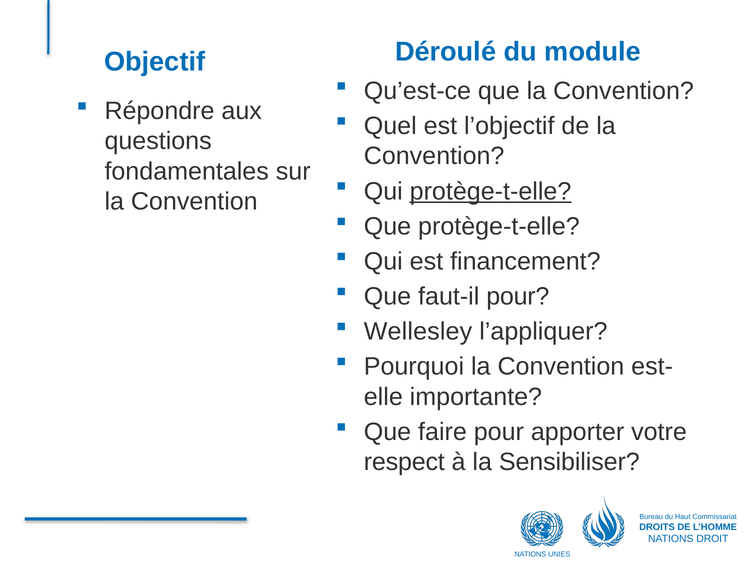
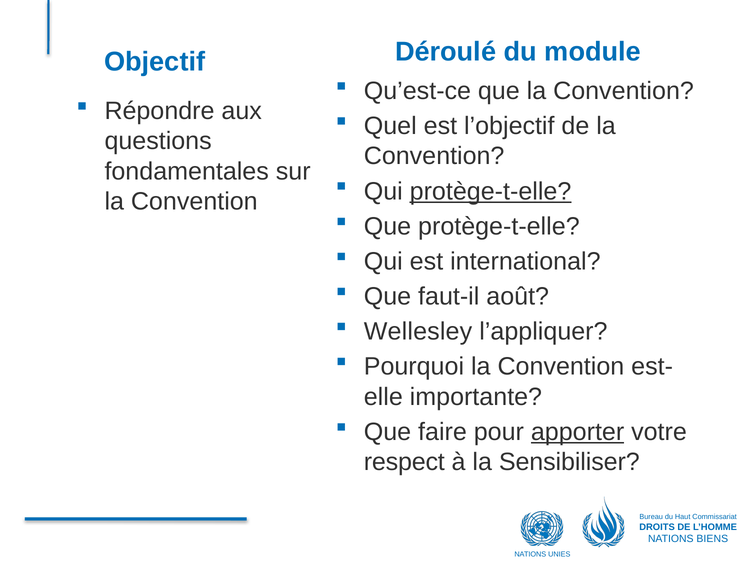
financement: financement -> international
faut-il pour: pour -> août
apporter underline: none -> present
DROIT: DROIT -> BIENS
